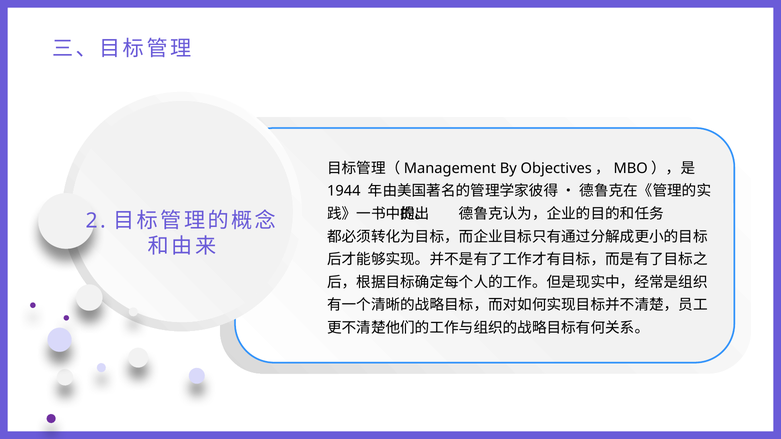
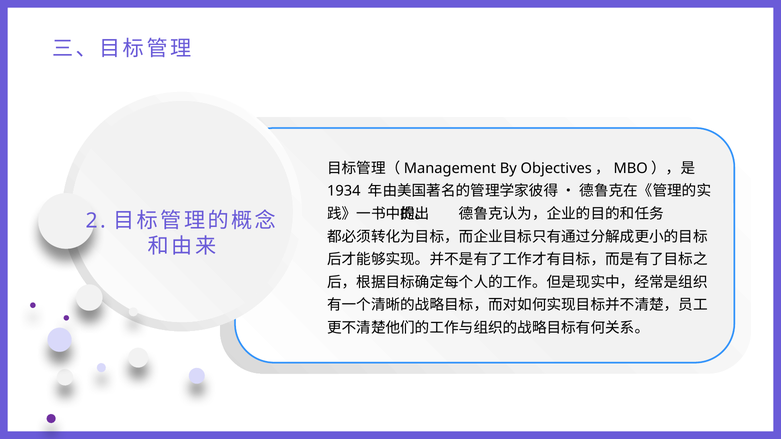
1944: 1944 -> 1934
